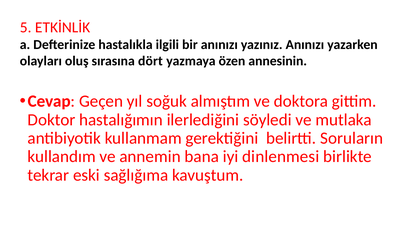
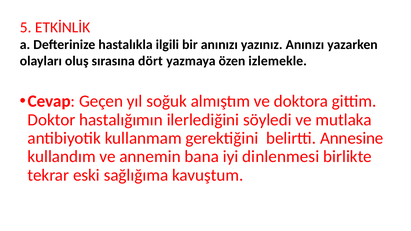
annesinin: annesinin -> izlemekle
Soruların: Soruların -> Annesine
